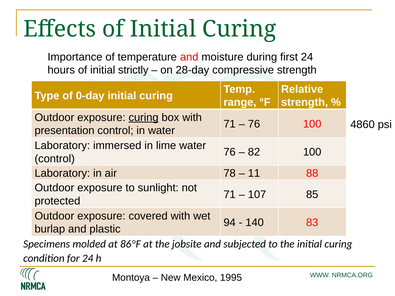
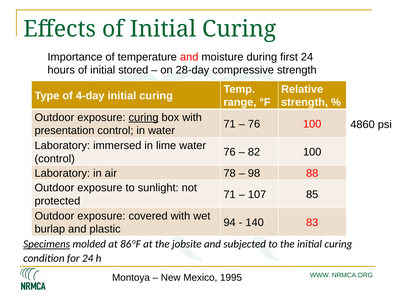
strictly: strictly -> stored
0-day: 0-day -> 4-day
11: 11 -> 98
Specimens underline: none -> present
